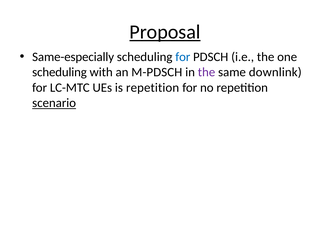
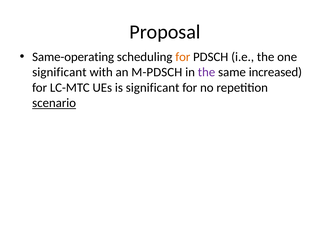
Proposal underline: present -> none
Same-especially: Same-especially -> Same-operating
for at (183, 57) colour: blue -> orange
scheduling at (60, 72): scheduling -> significant
downlink: downlink -> increased
is repetition: repetition -> significant
